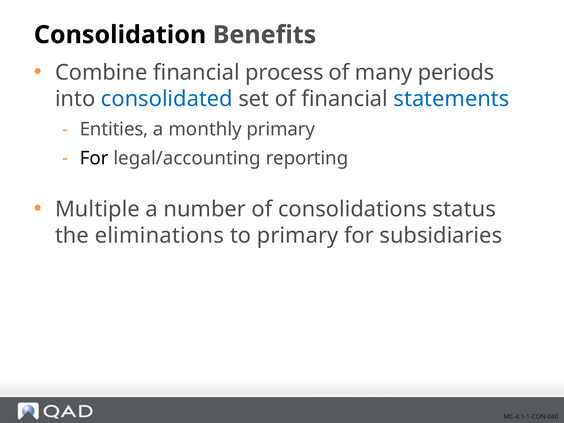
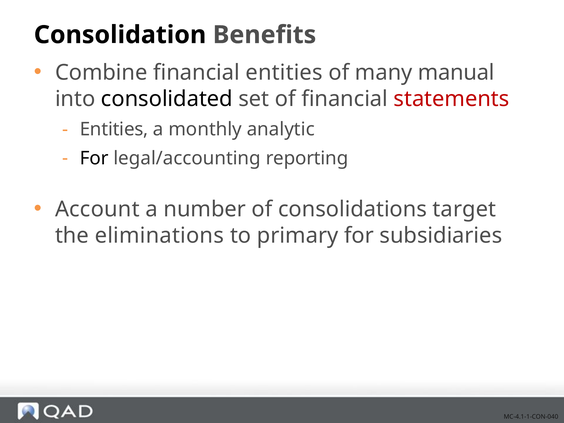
financial process: process -> entities
periods: periods -> manual
consolidated colour: blue -> black
statements colour: blue -> red
monthly primary: primary -> analytic
Multiple: Multiple -> Account
status: status -> target
